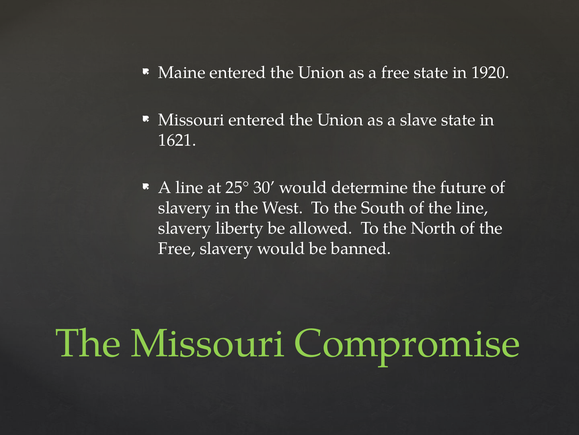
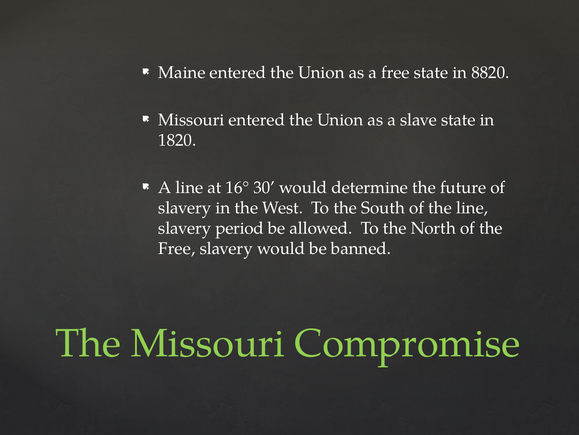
1920: 1920 -> 8820
1621: 1621 -> 1820
25°: 25° -> 16°
liberty: liberty -> period
